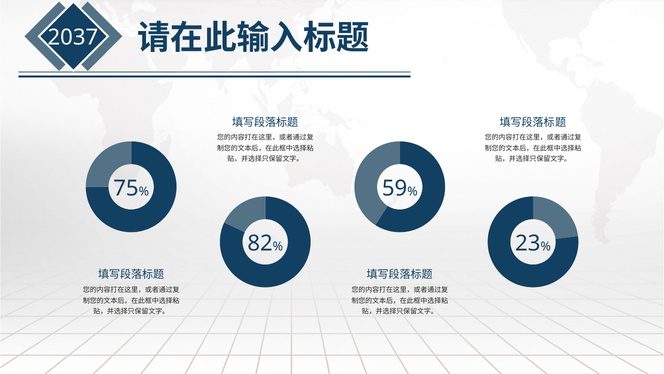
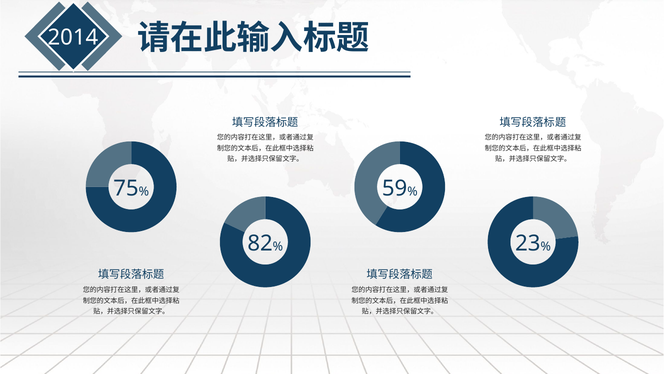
2037: 2037 -> 2014
